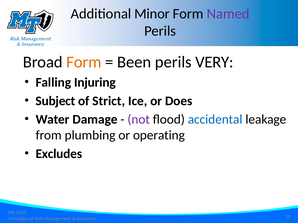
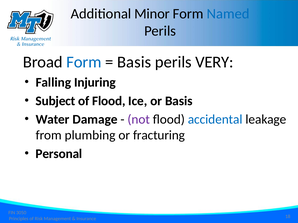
Named colour: purple -> blue
Form at (84, 62) colour: orange -> blue
Been at (134, 62): Been -> Basis
of Strict: Strict -> Flood
or Does: Does -> Basis
operating: operating -> fracturing
Excludes: Excludes -> Personal
